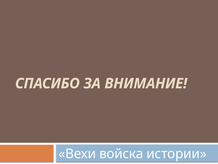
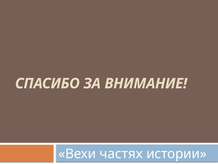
войска: войска -> частях
